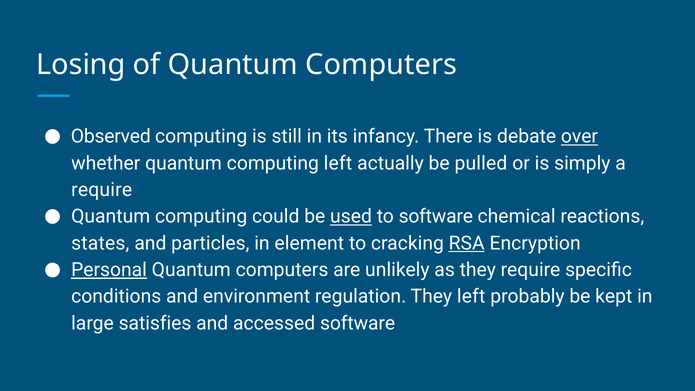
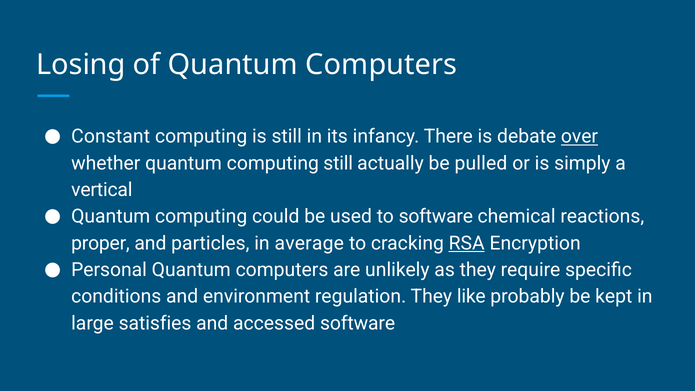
Observed: Observed -> Constant
computing left: left -> still
require at (102, 190): require -> vertical
used underline: present -> none
states: states -> proper
element: element -> average
Personal underline: present -> none
They left: left -> like
